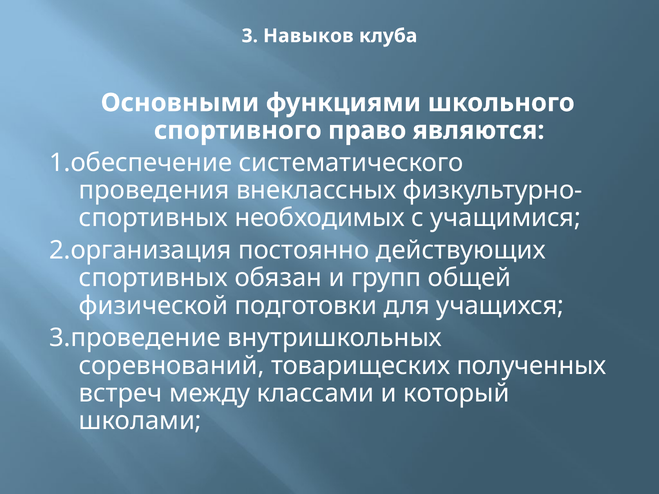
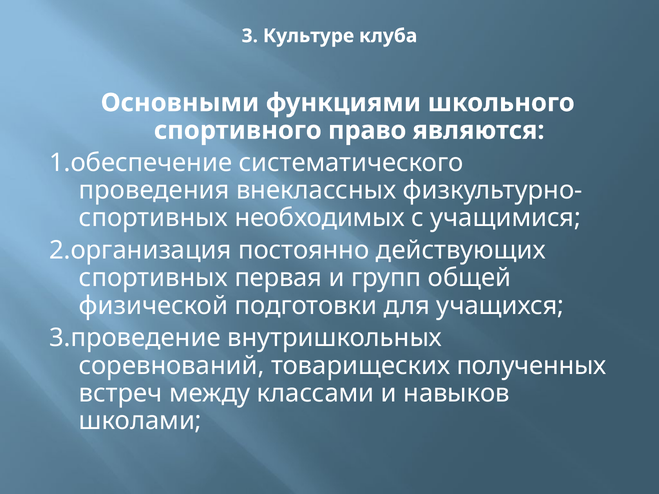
Навыков: Навыков -> Культуре
обязан: обязан -> первая
который: который -> навыков
